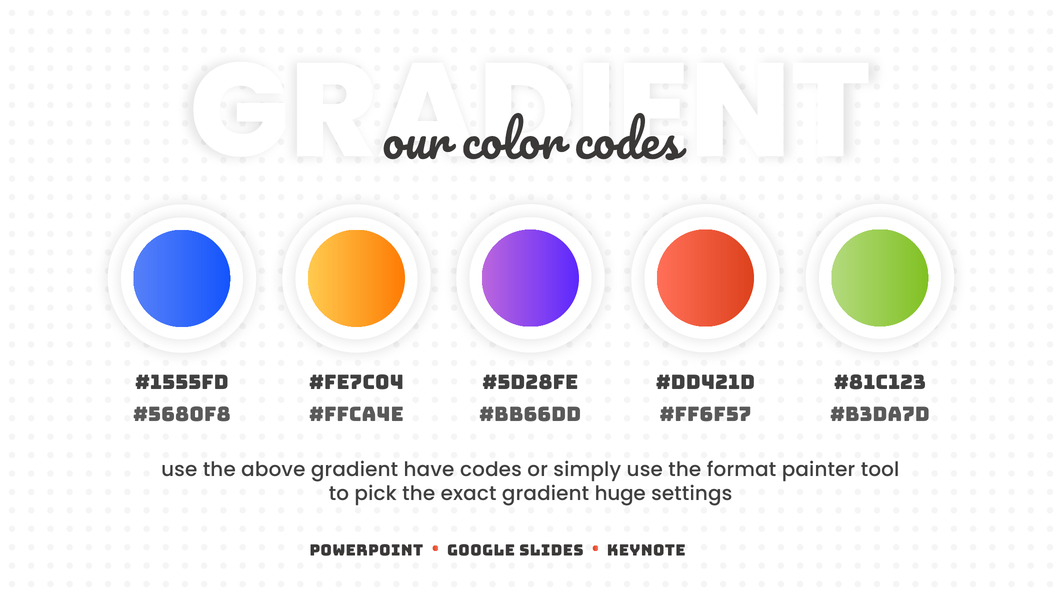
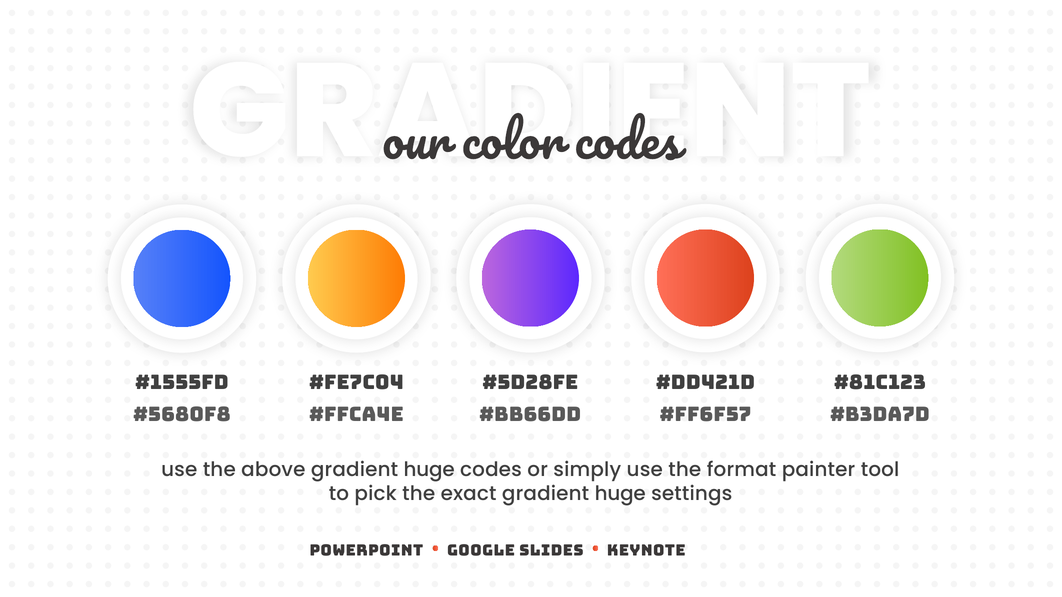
above gradient have: have -> huge
